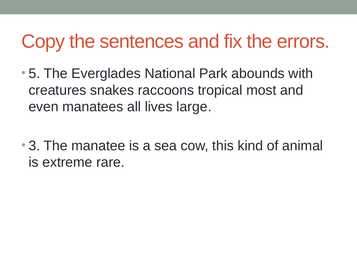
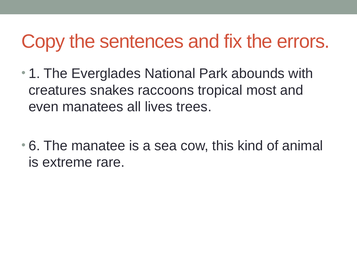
5: 5 -> 1
large: large -> trees
3: 3 -> 6
